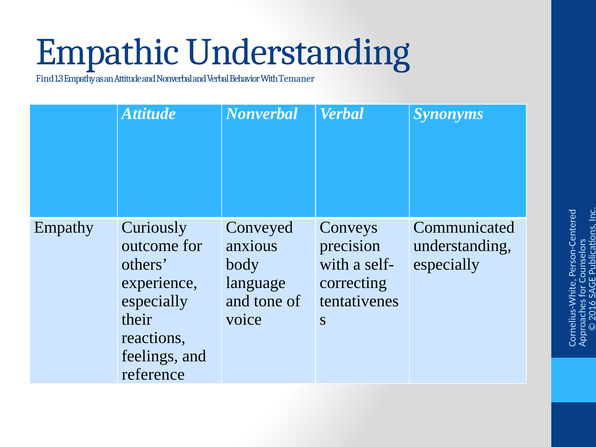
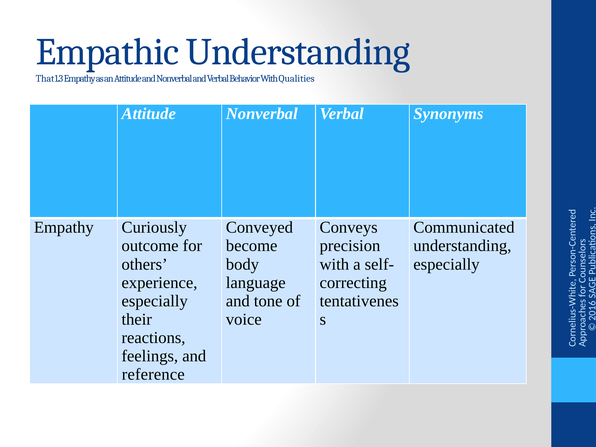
Find: Find -> That
Temaner: Temaner -> Qualities
anxious: anxious -> become
